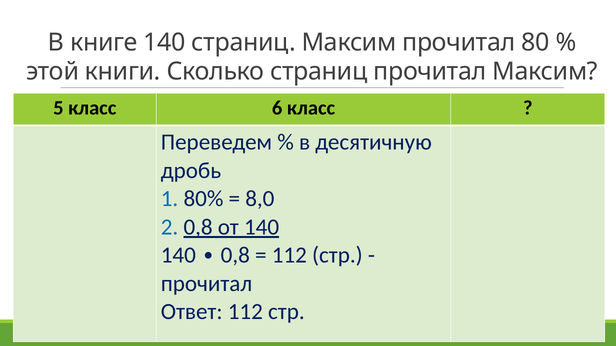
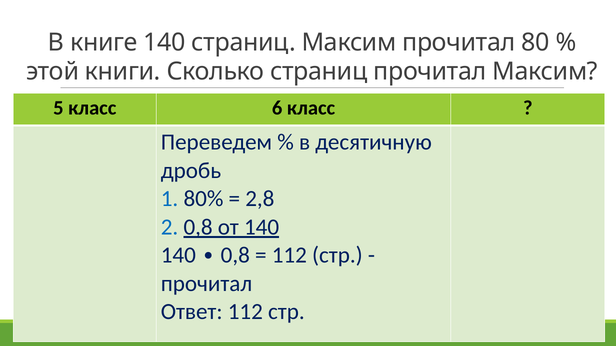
8,0: 8,0 -> 2,8
